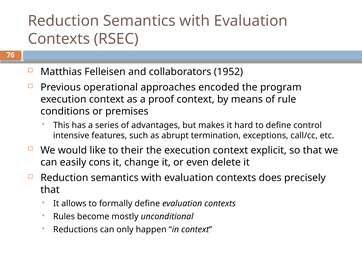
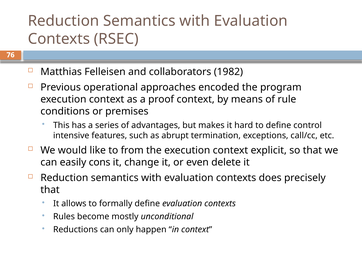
1952: 1952 -> 1982
their: their -> from
